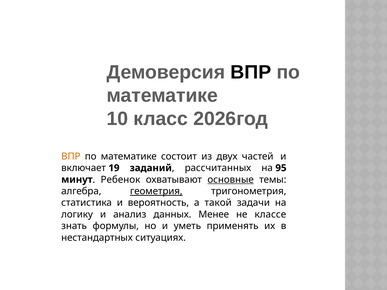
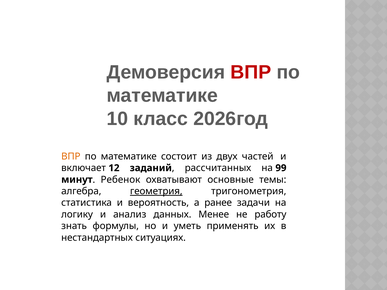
ВПР at (251, 72) colour: black -> red
19: 19 -> 12
95: 95 -> 99
основные underline: present -> none
такой: такой -> ранее
классе: классе -> работу
